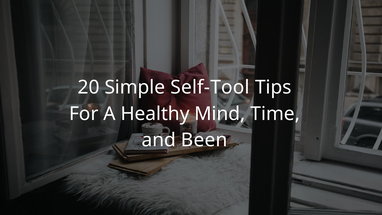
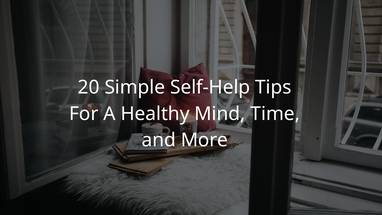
Self-Tool: Self-Tool -> Self-Help
Been: Been -> More
